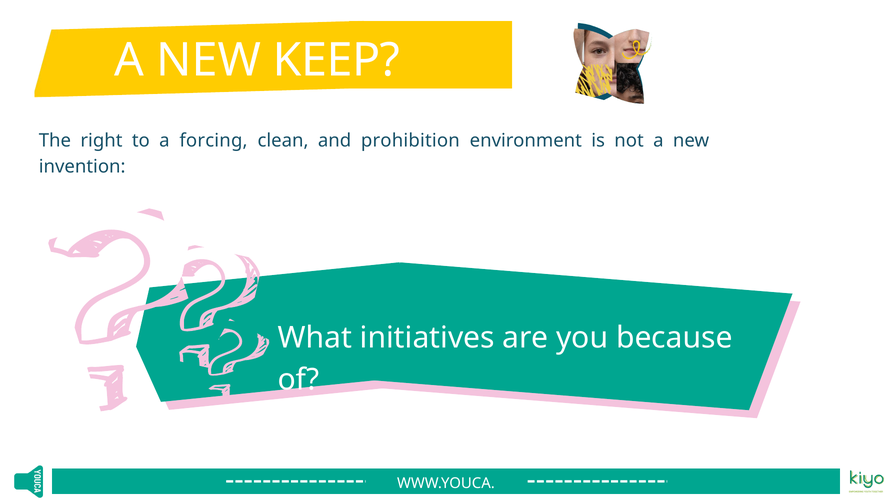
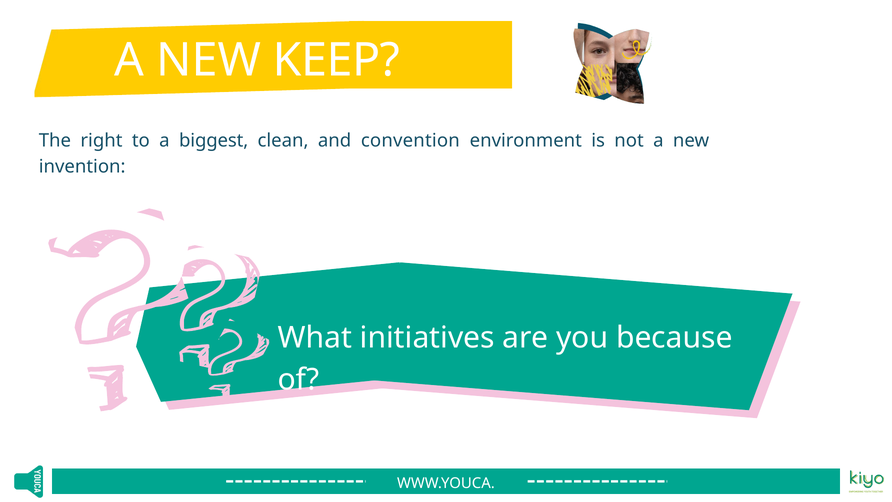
forcing: forcing -> biggest
prohibition: prohibition -> convention
